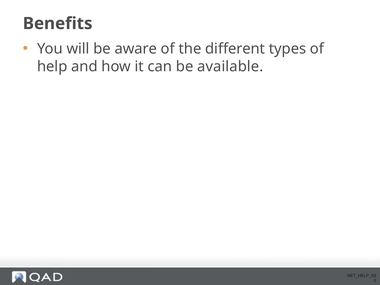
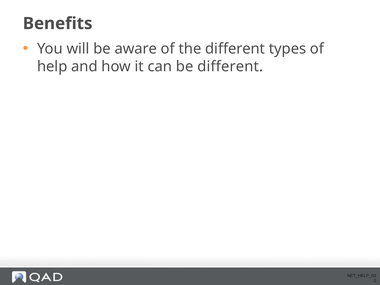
be available: available -> different
